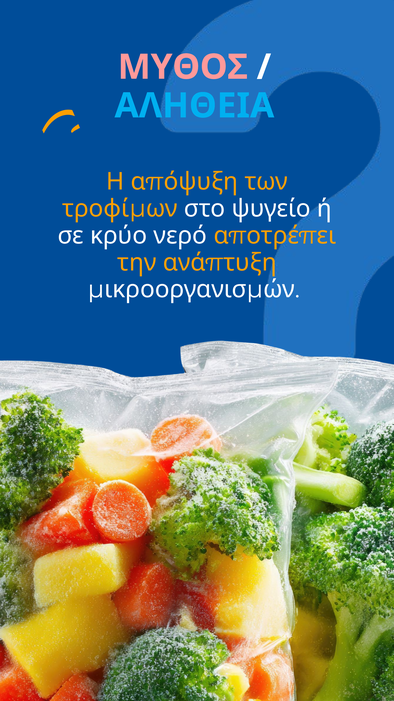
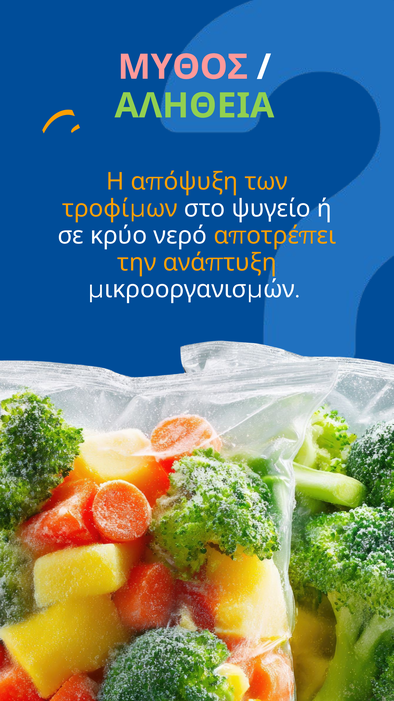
ΑΛΗΘΕΙΑ colour: light blue -> light green
